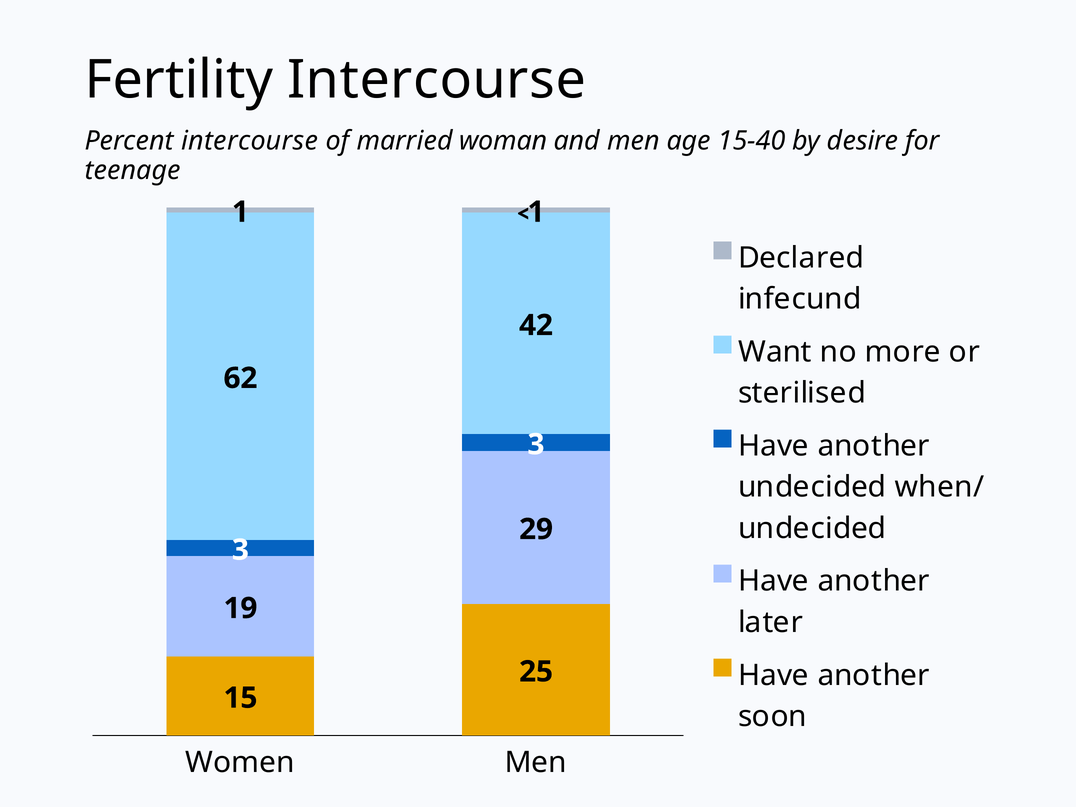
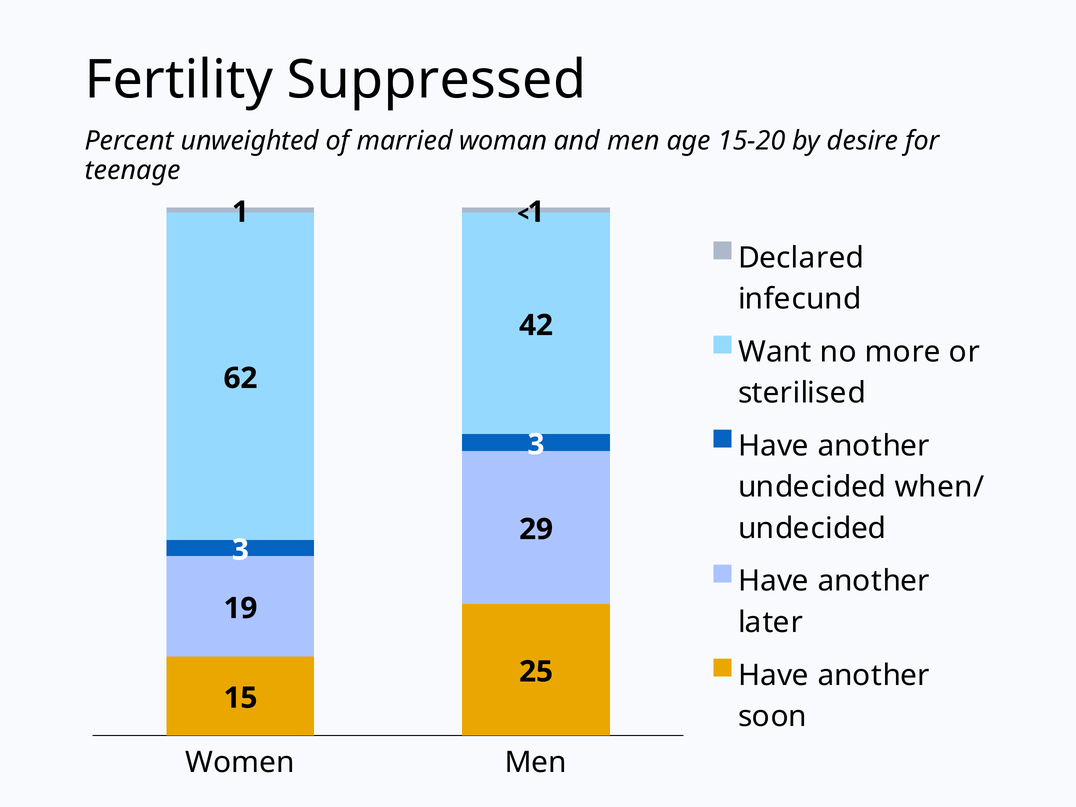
Fertility Intercourse: Intercourse -> Suppressed
Percent intercourse: intercourse -> unweighted
15-40: 15-40 -> 15-20
